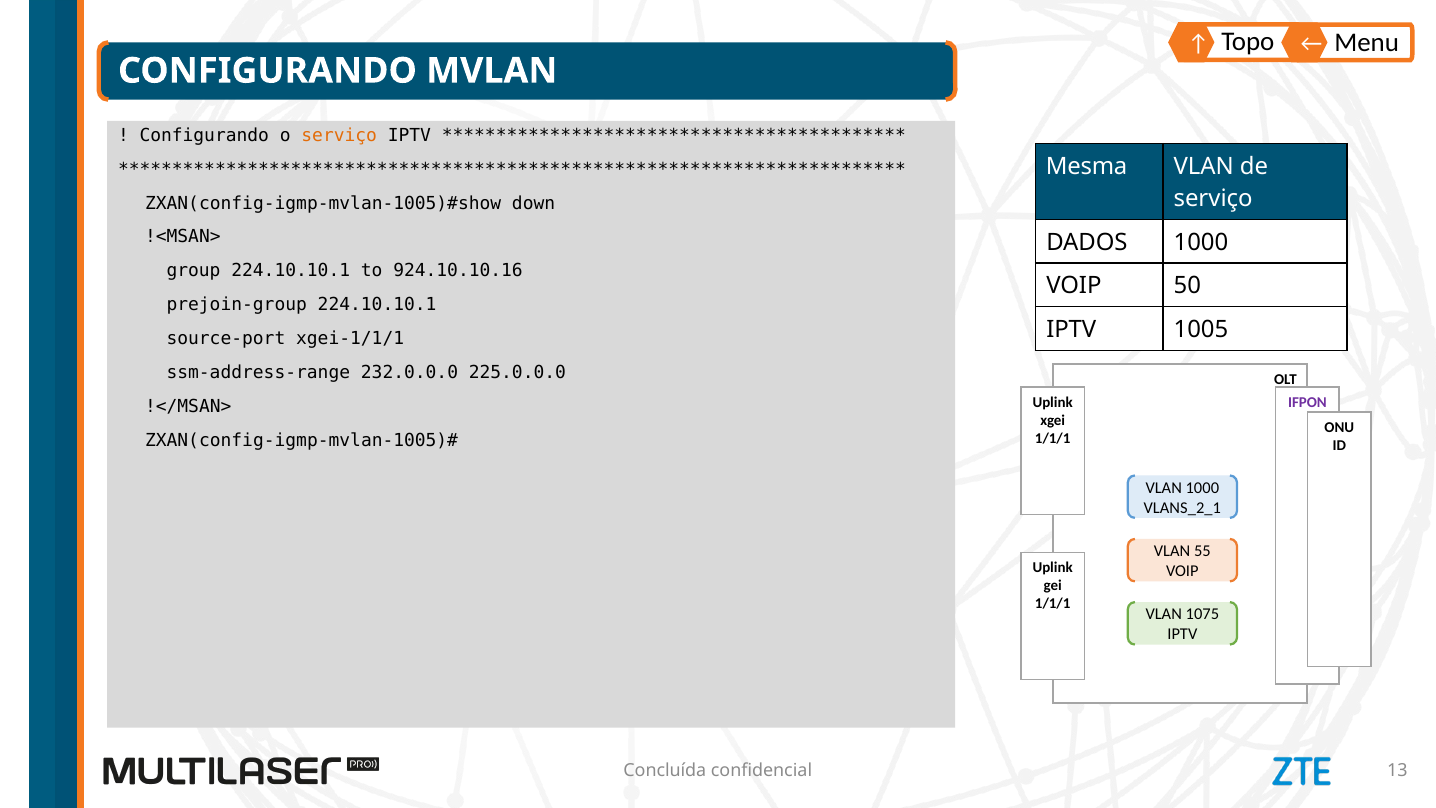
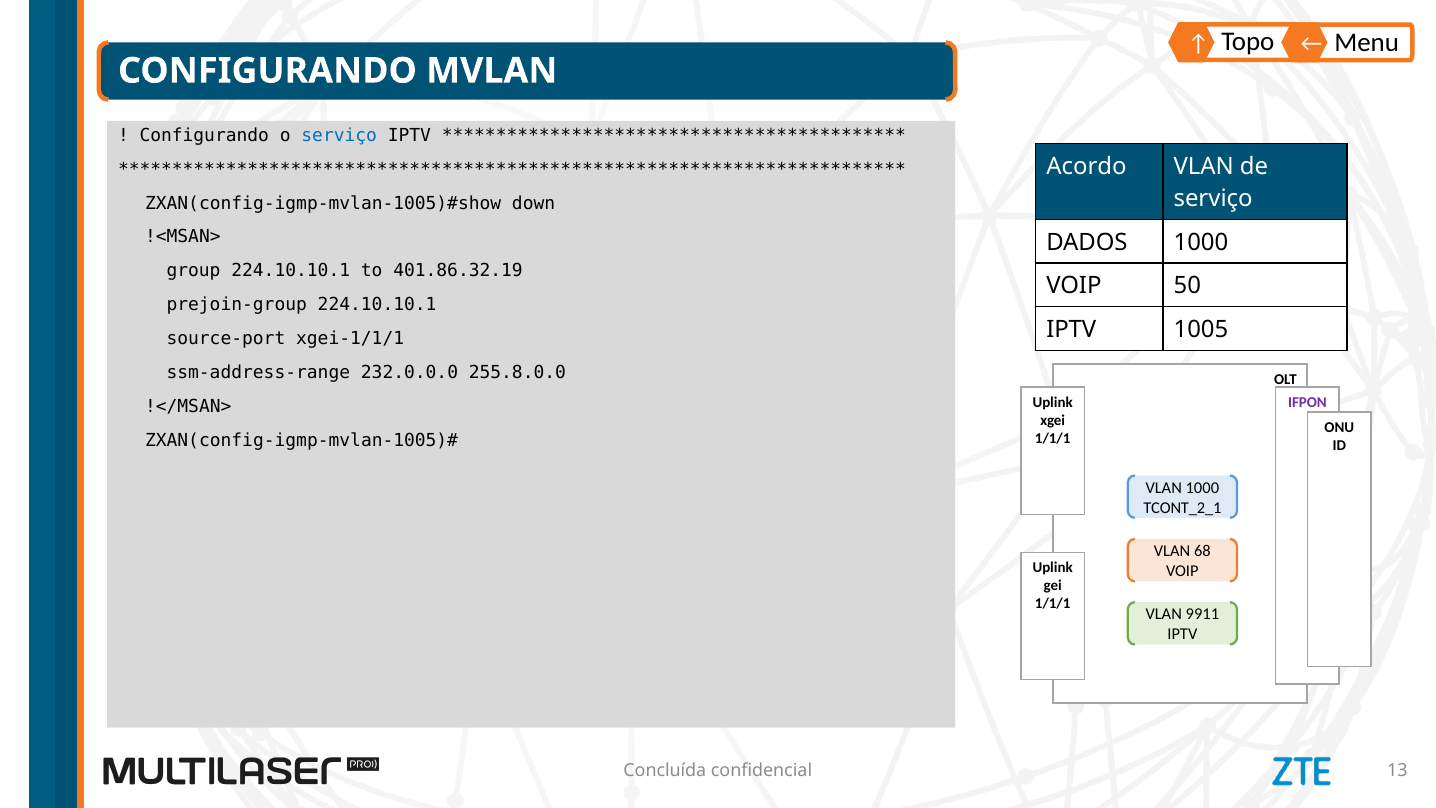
serviço at (339, 135) colour: orange -> blue
Mesma: Mesma -> Acordo
924.10.10.16: 924.10.10.16 -> 401.86.32.19
225.0.0.0: 225.0.0.0 -> 255.8.0.0
VLANS_2_1: VLANS_2_1 -> TCONT_2_1
55: 55 -> 68
1075: 1075 -> 9911
